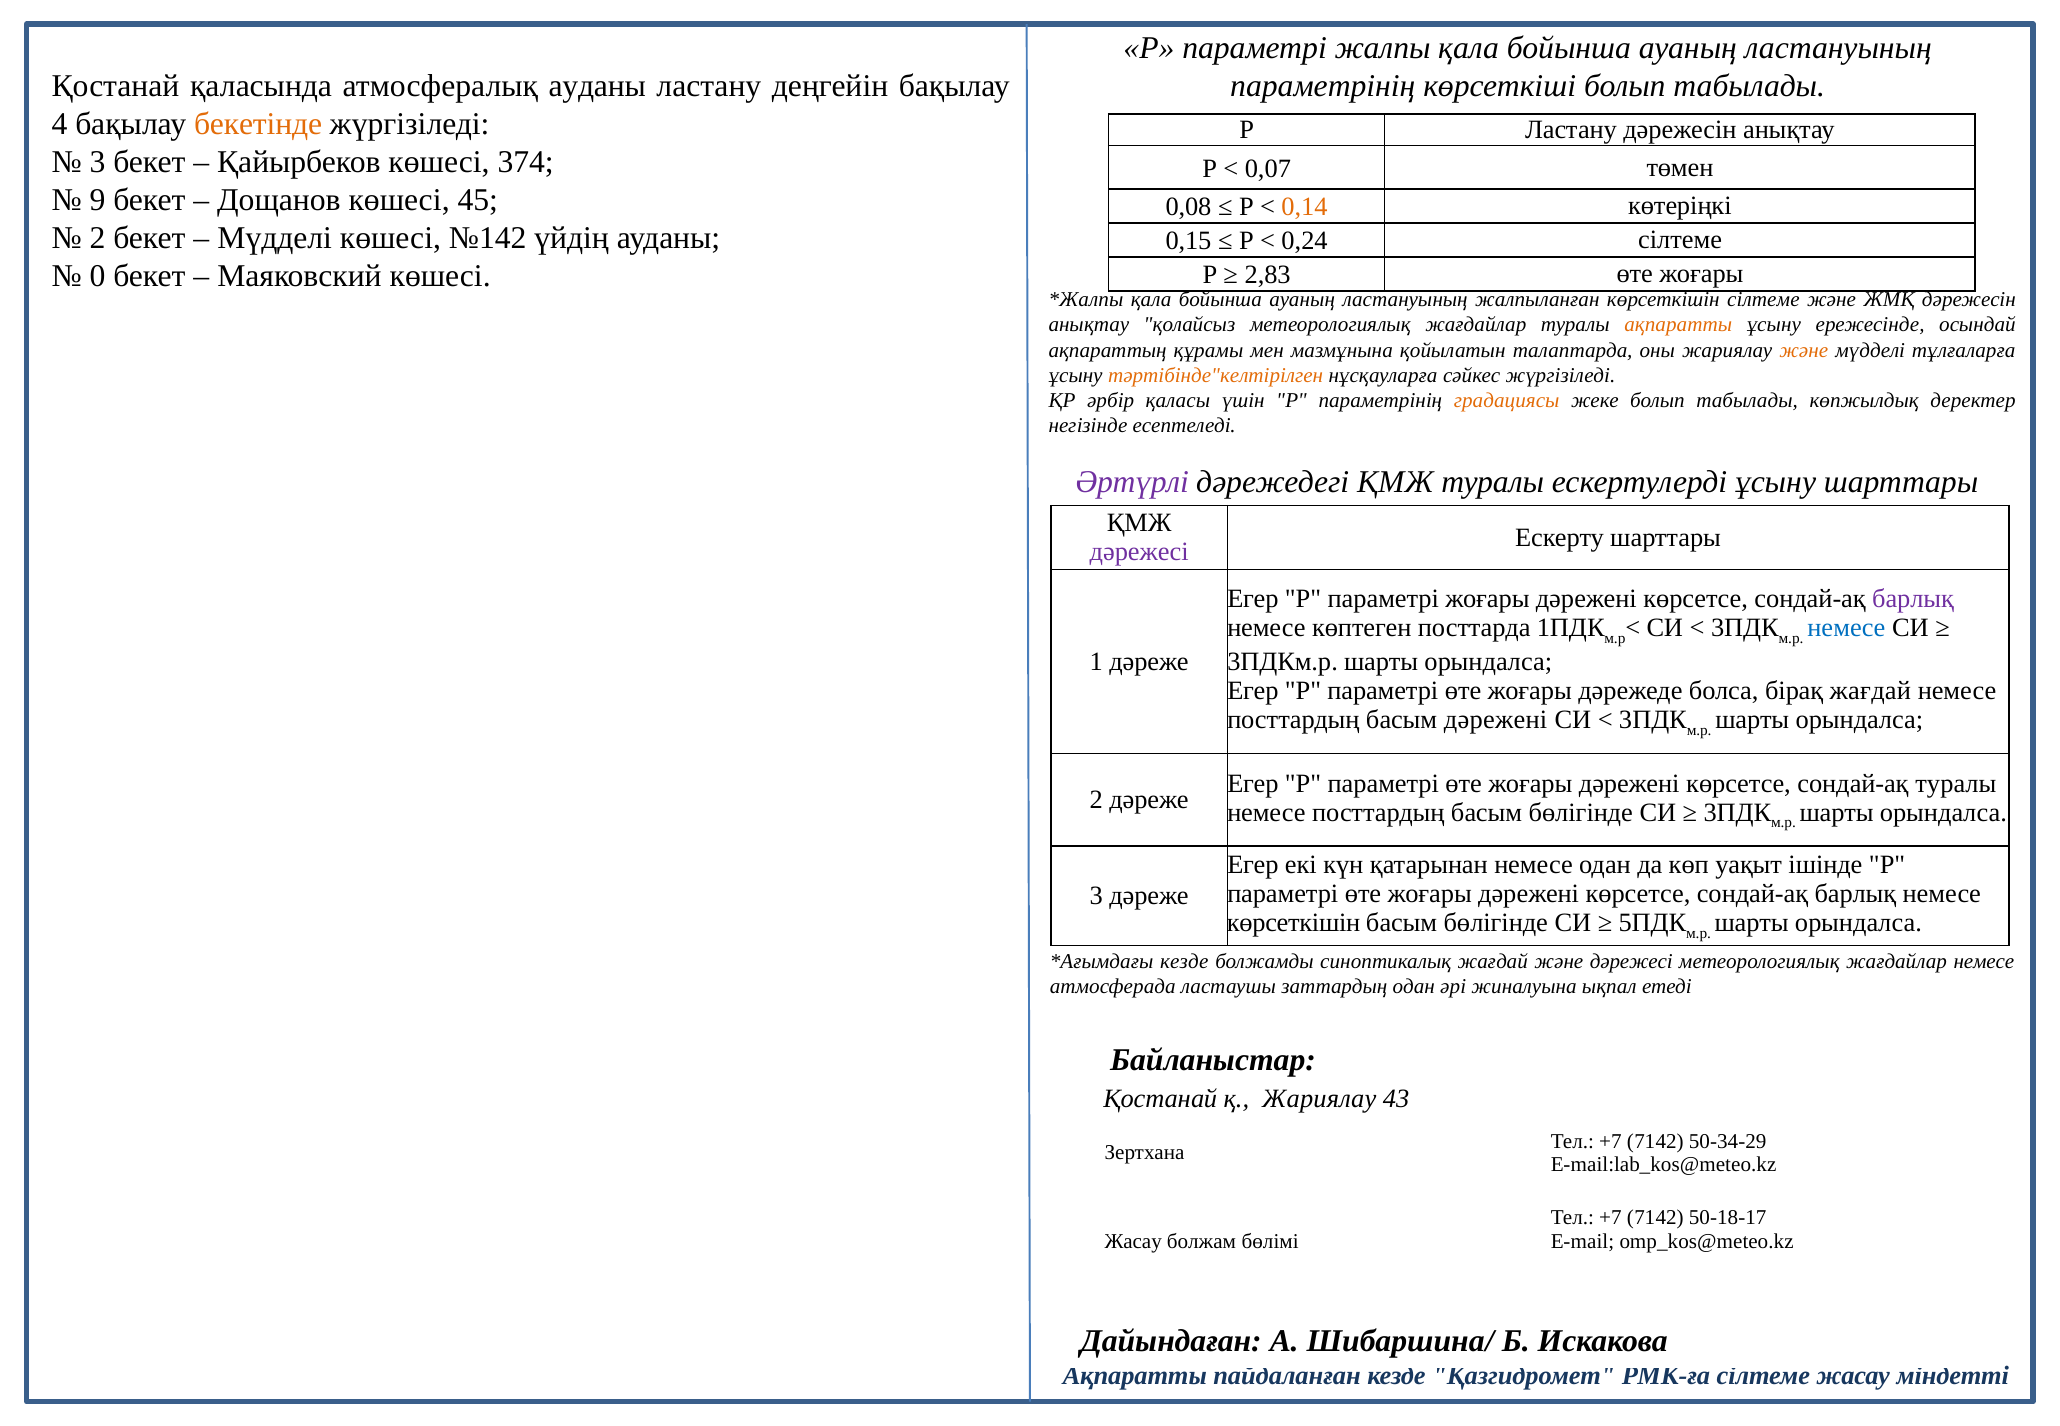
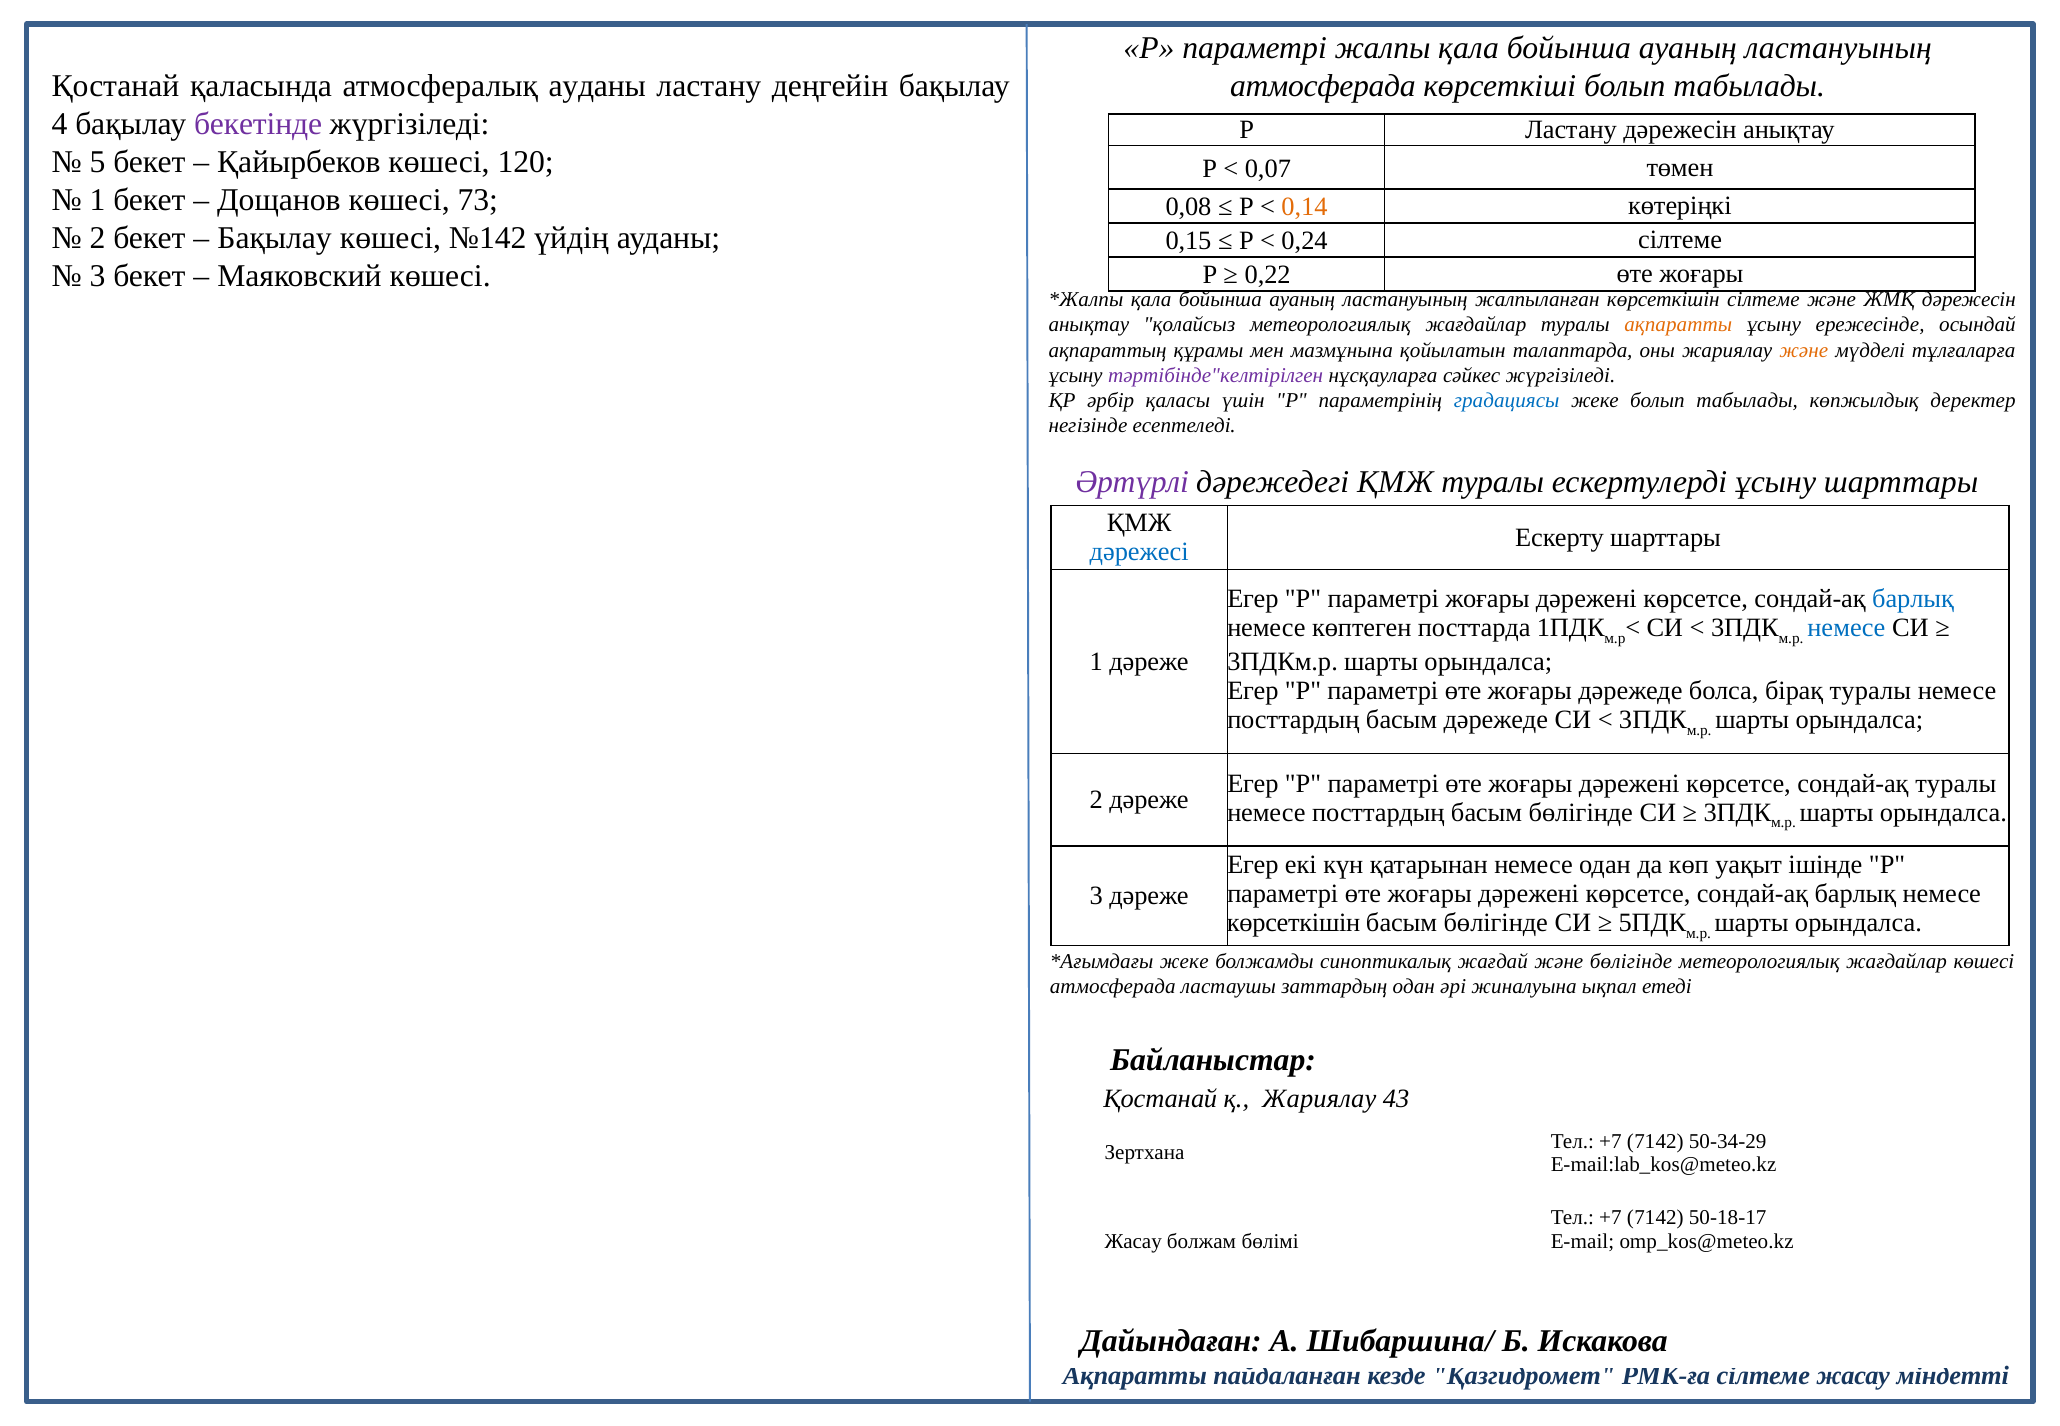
параметрінің at (1323, 86): параметрінің -> атмосферада
бекетінде colour: orange -> purple
3 at (98, 162): 3 -> 5
374: 374 -> 120
9 at (98, 200): 9 -> 1
45: 45 -> 73
Мүдделі at (275, 238): Мүдделі -> Бақылау
0 at (98, 276): 0 -> 3
2,83: 2,83 -> 0,22
тәртібінде"келтірілген colour: orange -> purple
градациясы colour: orange -> blue
дәрежесі at (1139, 552) colour: purple -> blue
барлық at (1913, 599) colour: purple -> blue
бірақ жағдай: жағдай -> туралы
басым дәрежені: дәрежені -> дәрежеде
кезде at (1184, 962): кезде -> жеке
және дәрежесі: дәрежесі -> бөлігінде
жағдайлар немесе: немесе -> көшесі
